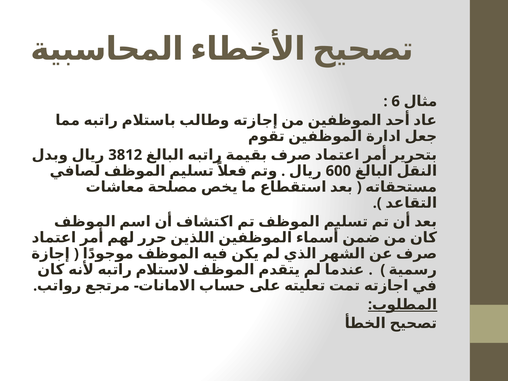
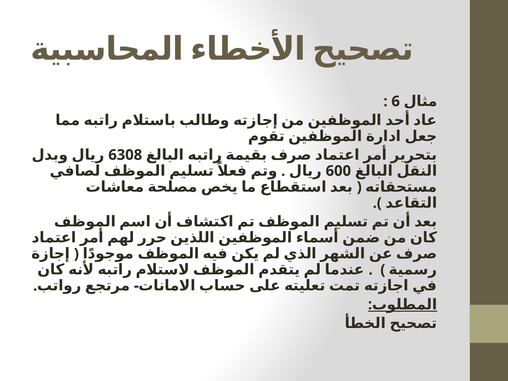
3812: 3812 -> 6308
